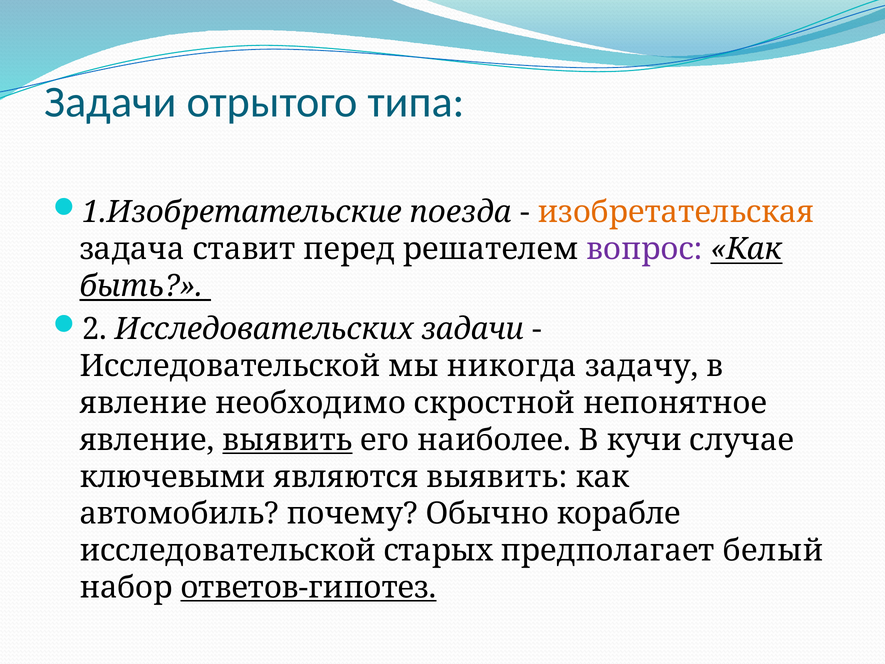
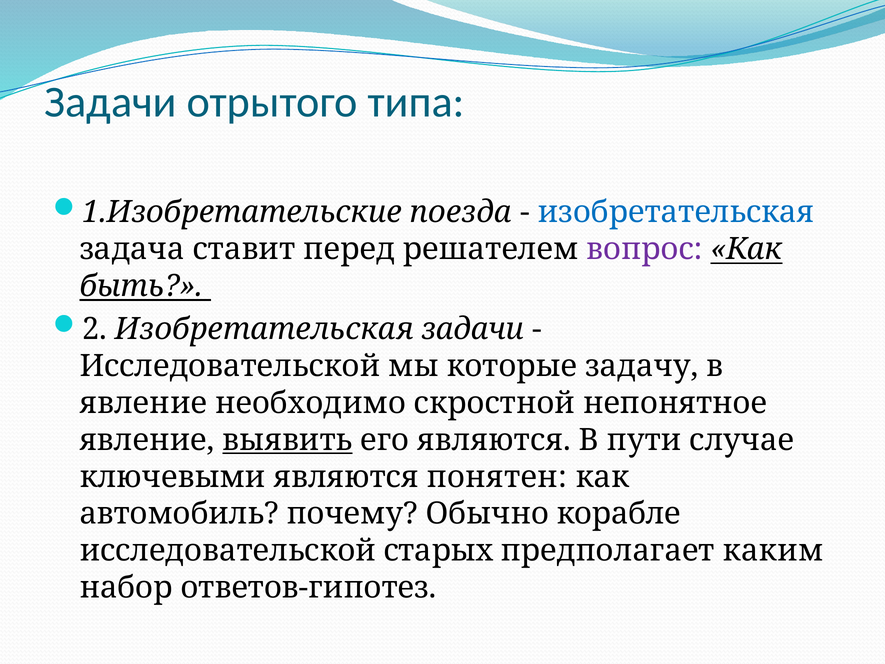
изобретательская at (676, 212) colour: orange -> blue
2 Исследовательских: Исследовательских -> Изобретательская
никогда: никогда -> которые
его наиболее: наиболее -> являются
кучи: кучи -> пути
являются выявить: выявить -> понятен
белый: белый -> каким
ответов-гипотез underline: present -> none
